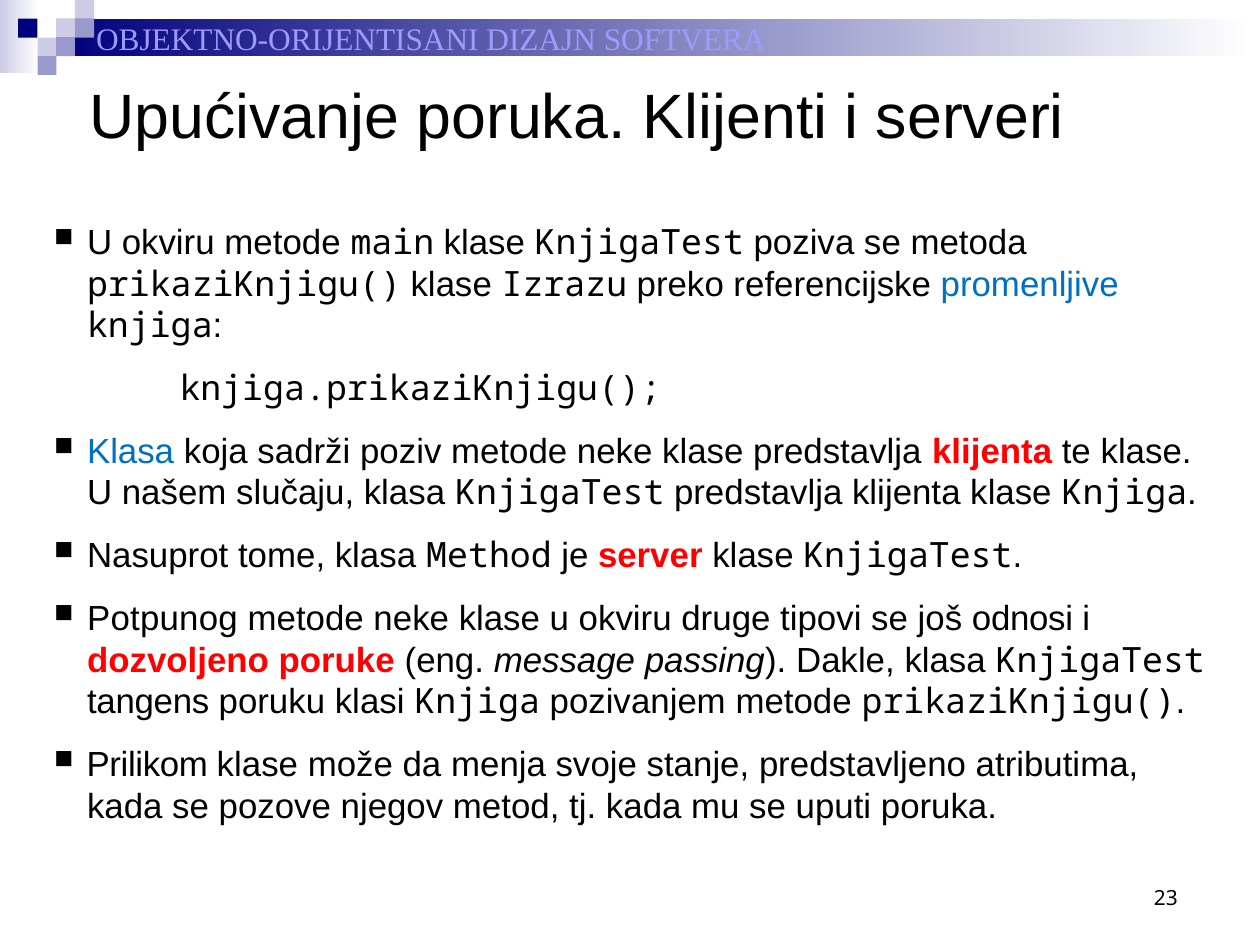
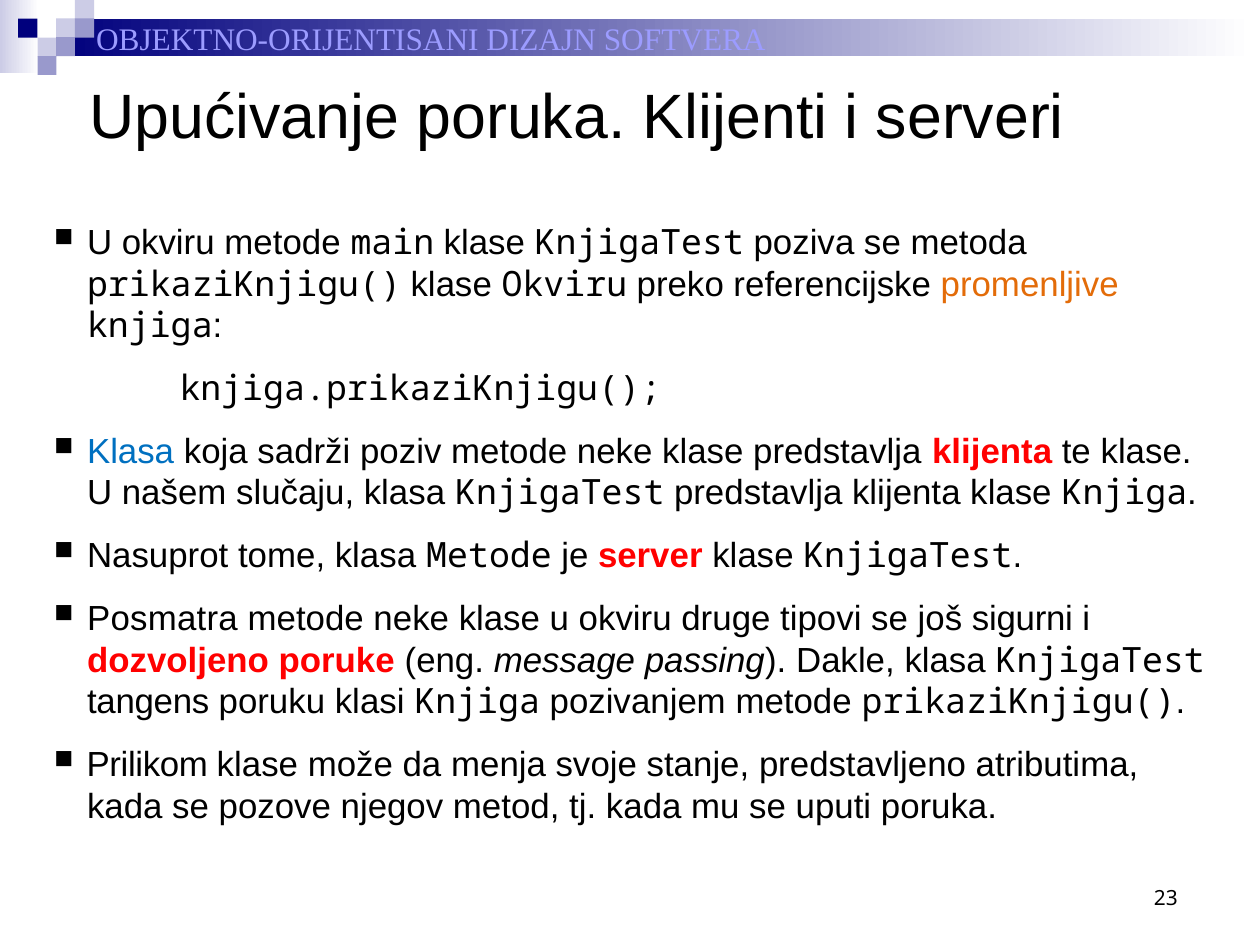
klase Izrazu: Izrazu -> Okviru
promenljive colour: blue -> orange
klasa Method: Method -> Metode
Potpunog: Potpunog -> Posmatra
odnosi: odnosi -> sigurni
